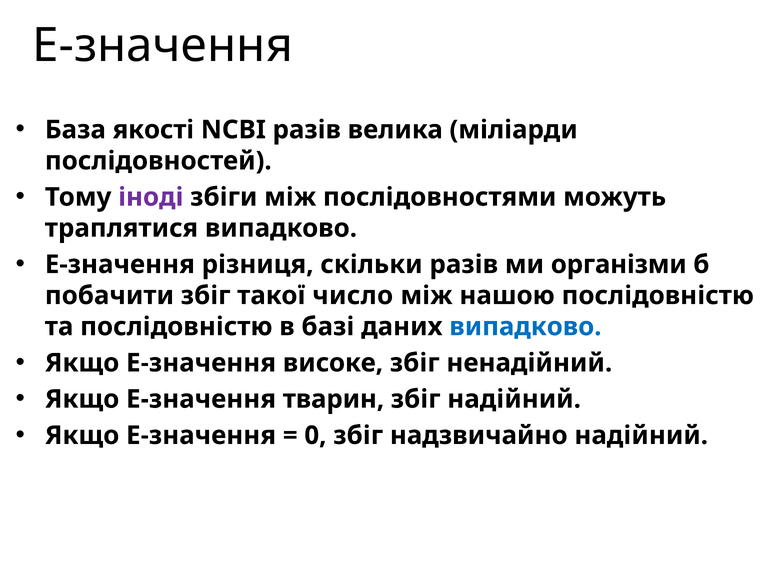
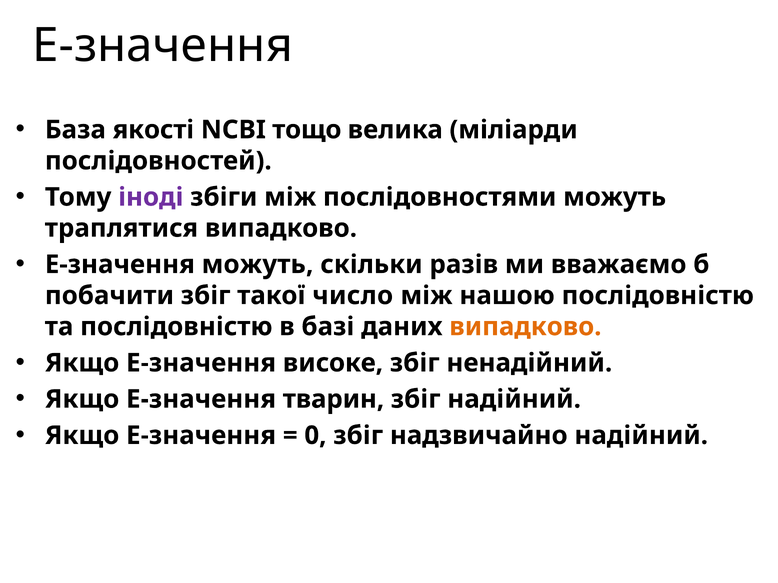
NCBI разів: разів -> тощо
E-значення різниця: різниця -> можуть
організми: організми -> вважаємо
випадково at (525, 327) colour: blue -> orange
